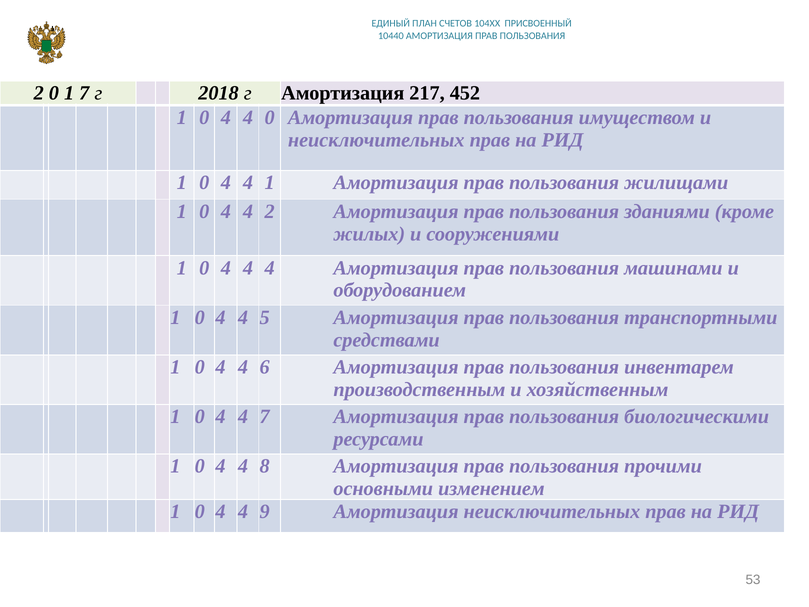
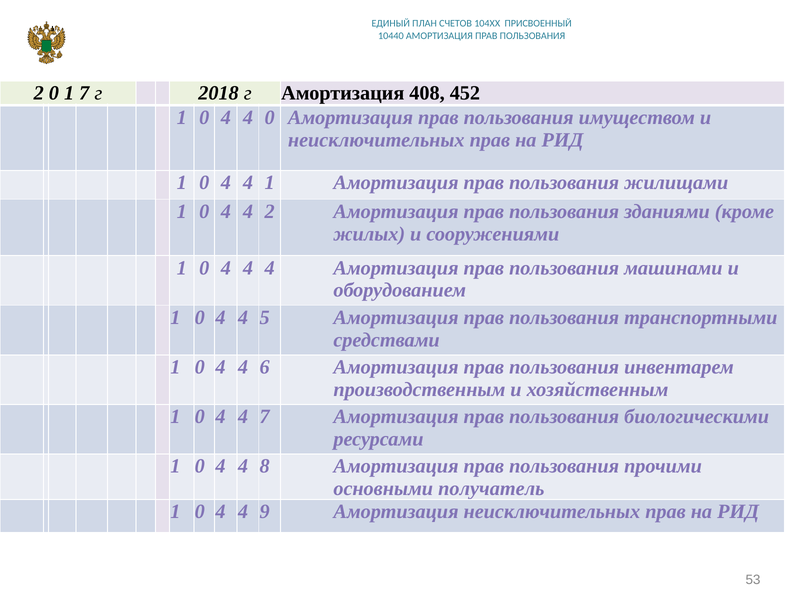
217: 217 -> 408
изменением: изменением -> получатель
